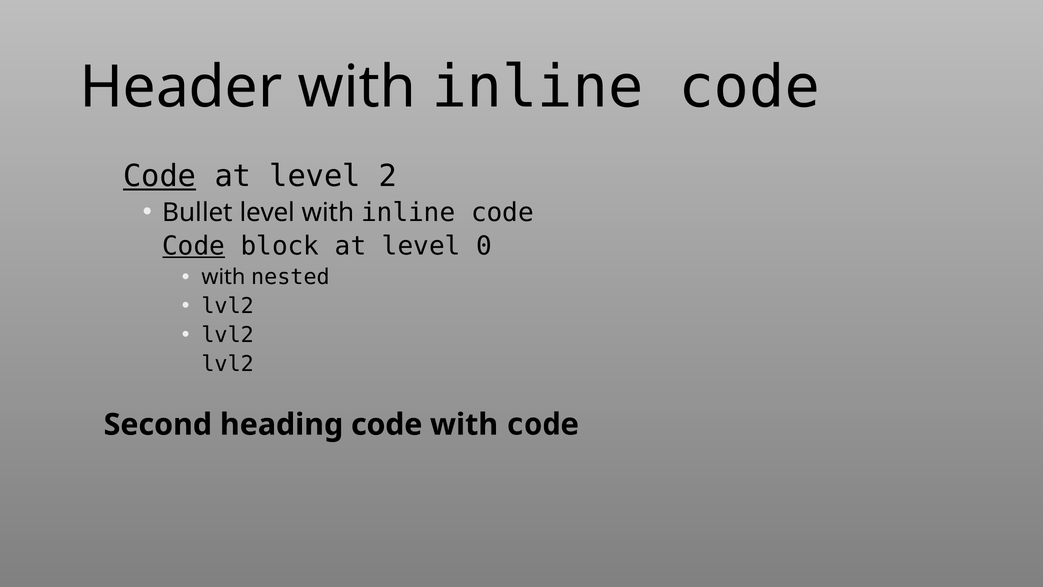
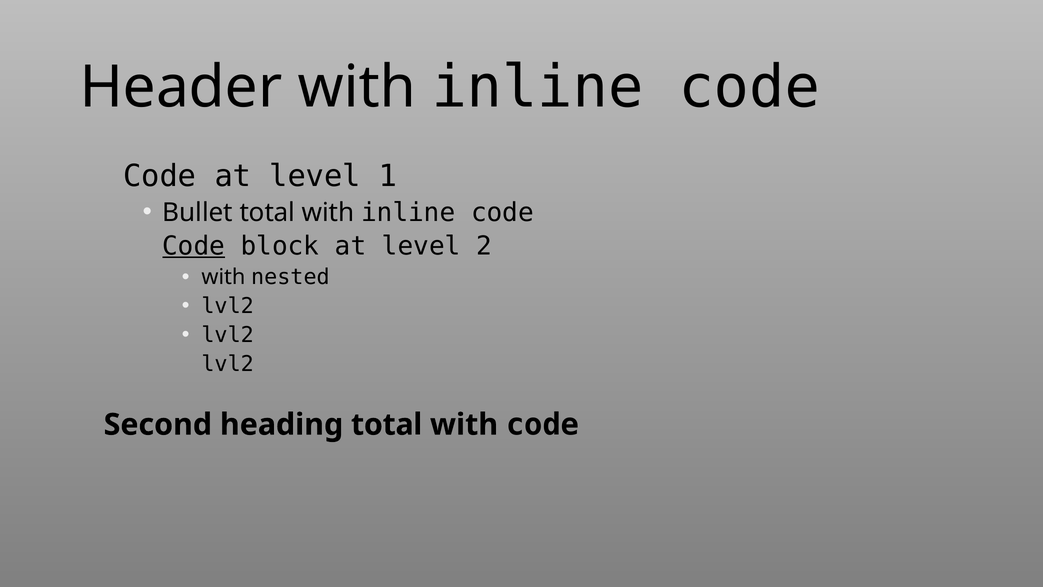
Code at (160, 176) underline: present -> none
2: 2 -> 1
Bullet level: level -> total
0: 0 -> 2
heading code: code -> total
